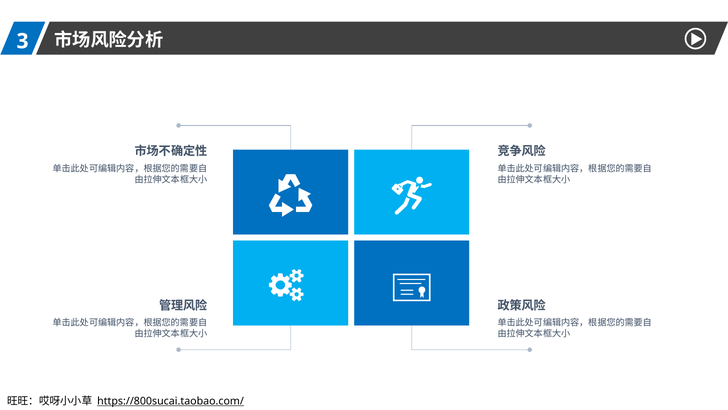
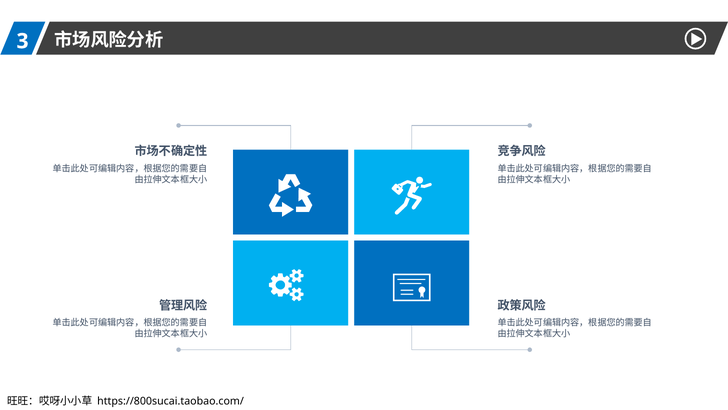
https://800sucai.taobao.com/ underline: present -> none
